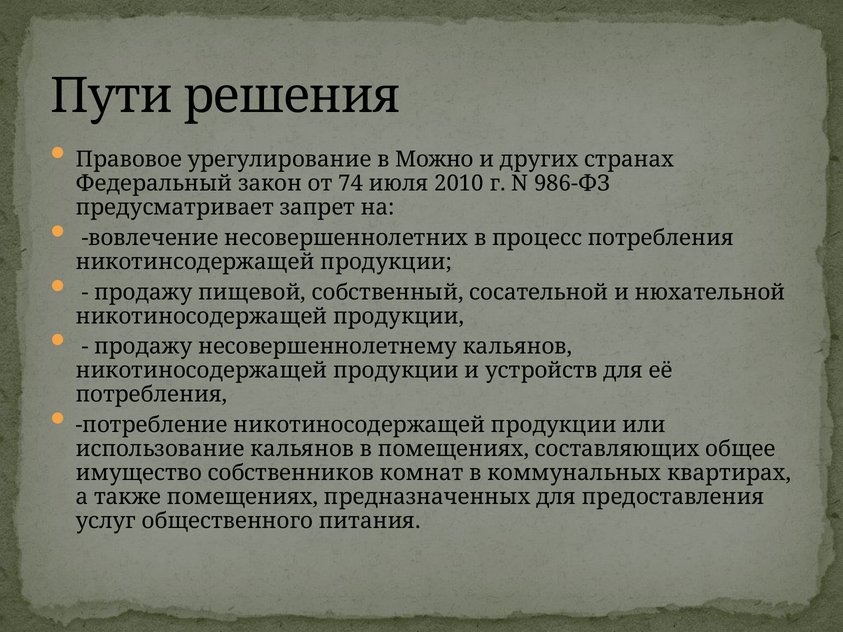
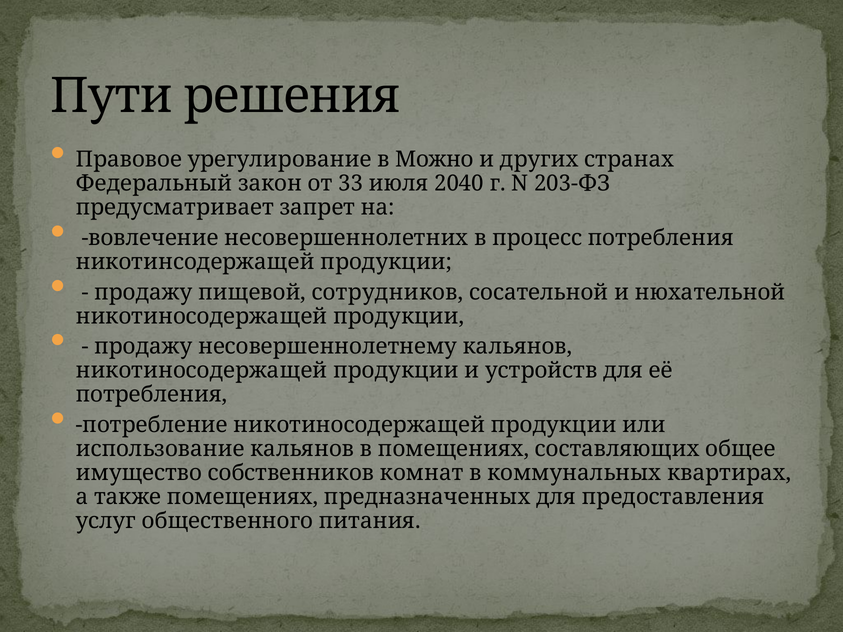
74: 74 -> 33
2010: 2010 -> 2040
986-ФЗ: 986-ФЗ -> 203-ФЗ
собственный: собственный -> сотрудников
